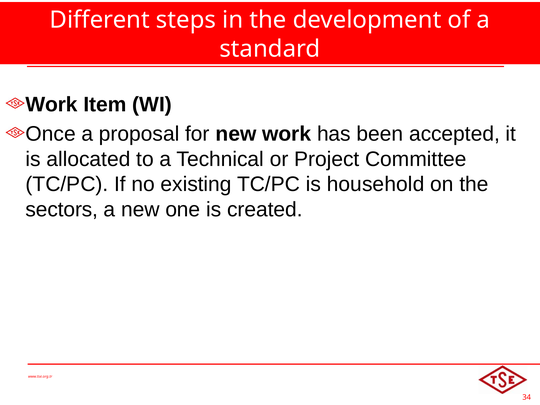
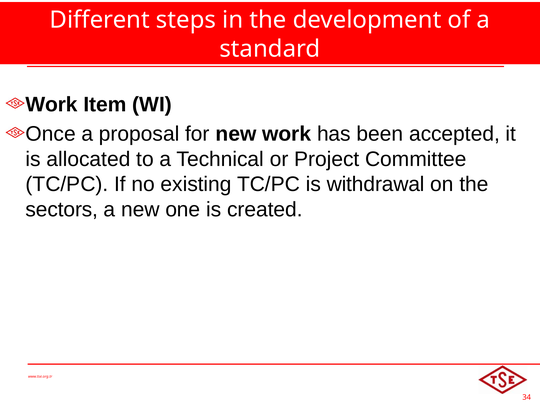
household: household -> withdrawal
